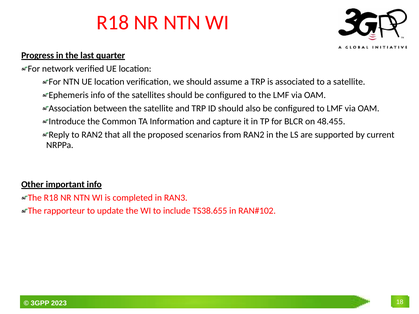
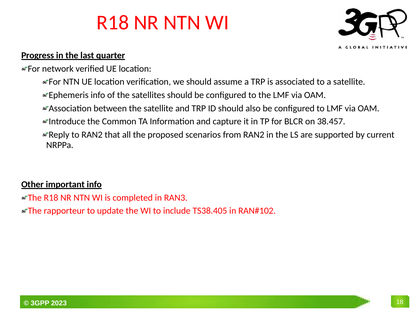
48.455: 48.455 -> 38.457
TS38.655: TS38.655 -> TS38.405
